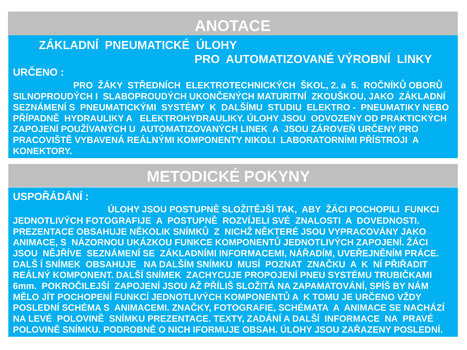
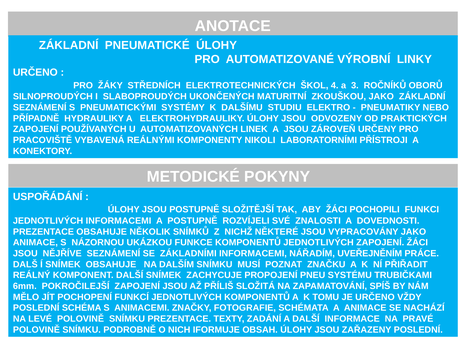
2: 2 -> 4
5: 5 -> 3
JEDNOTLIVÝCH FOTOGRAFIJE: FOTOGRAFIJE -> INFORMACEMI
